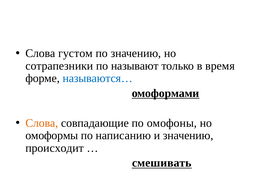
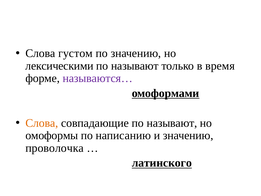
сотрапезники: сотрапезники -> лексическими
называются… colour: blue -> purple
совпадающие по омофоны: омофоны -> называют
происходит: происходит -> проволочка
смешивать: смешивать -> латинского
